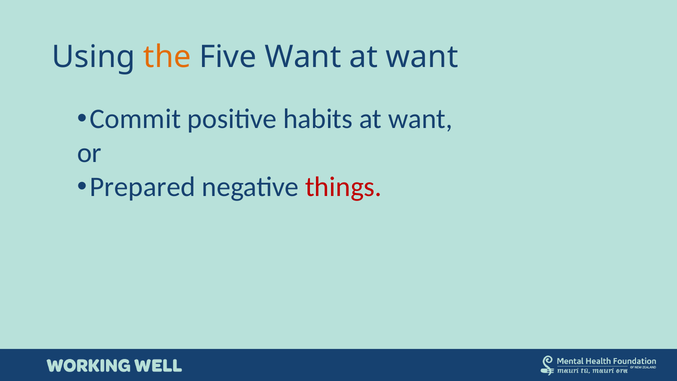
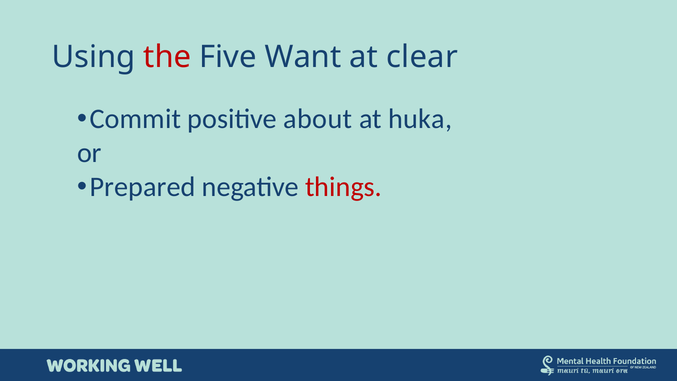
the colour: orange -> red
want at (422, 57): want -> clear
habits: habits -> about
want at (420, 119): want -> huka
